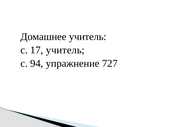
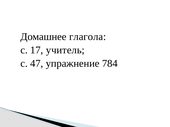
Домашнее учитель: учитель -> глагола
94: 94 -> 47
727: 727 -> 784
